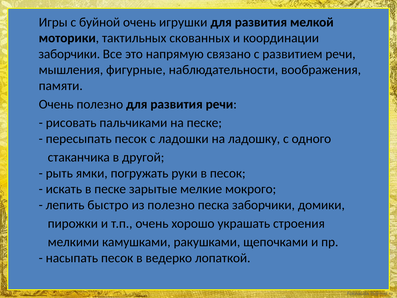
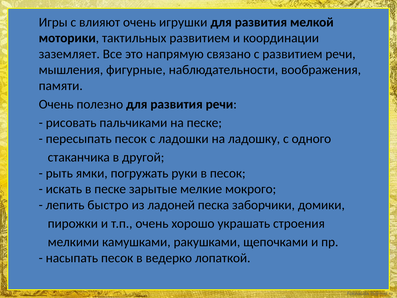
буйной: буйной -> влияют
тактильных скованных: скованных -> развитием
заборчики at (69, 54): заборчики -> заземляет
из полезно: полезно -> ладоней
